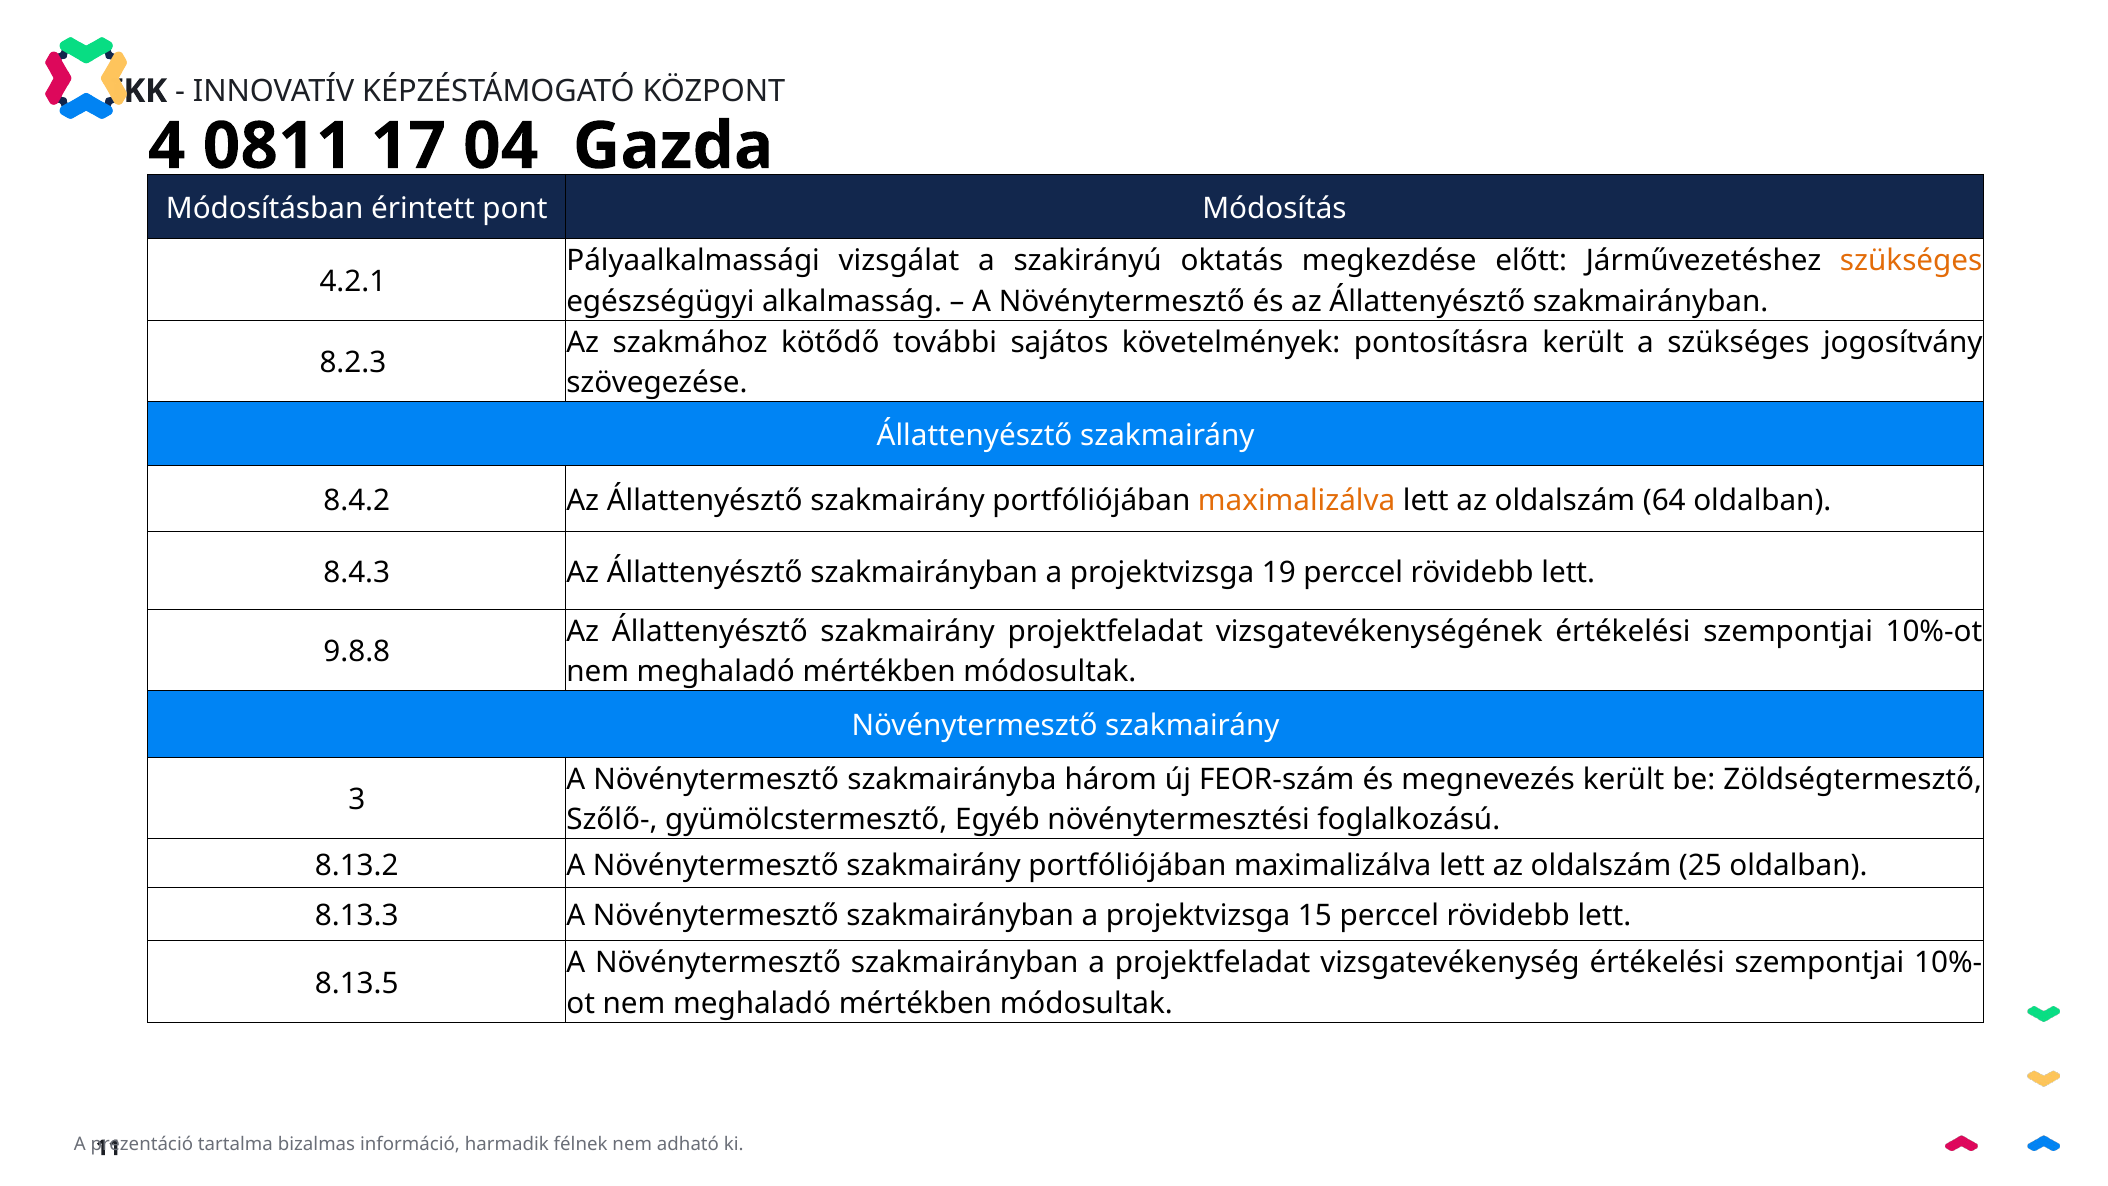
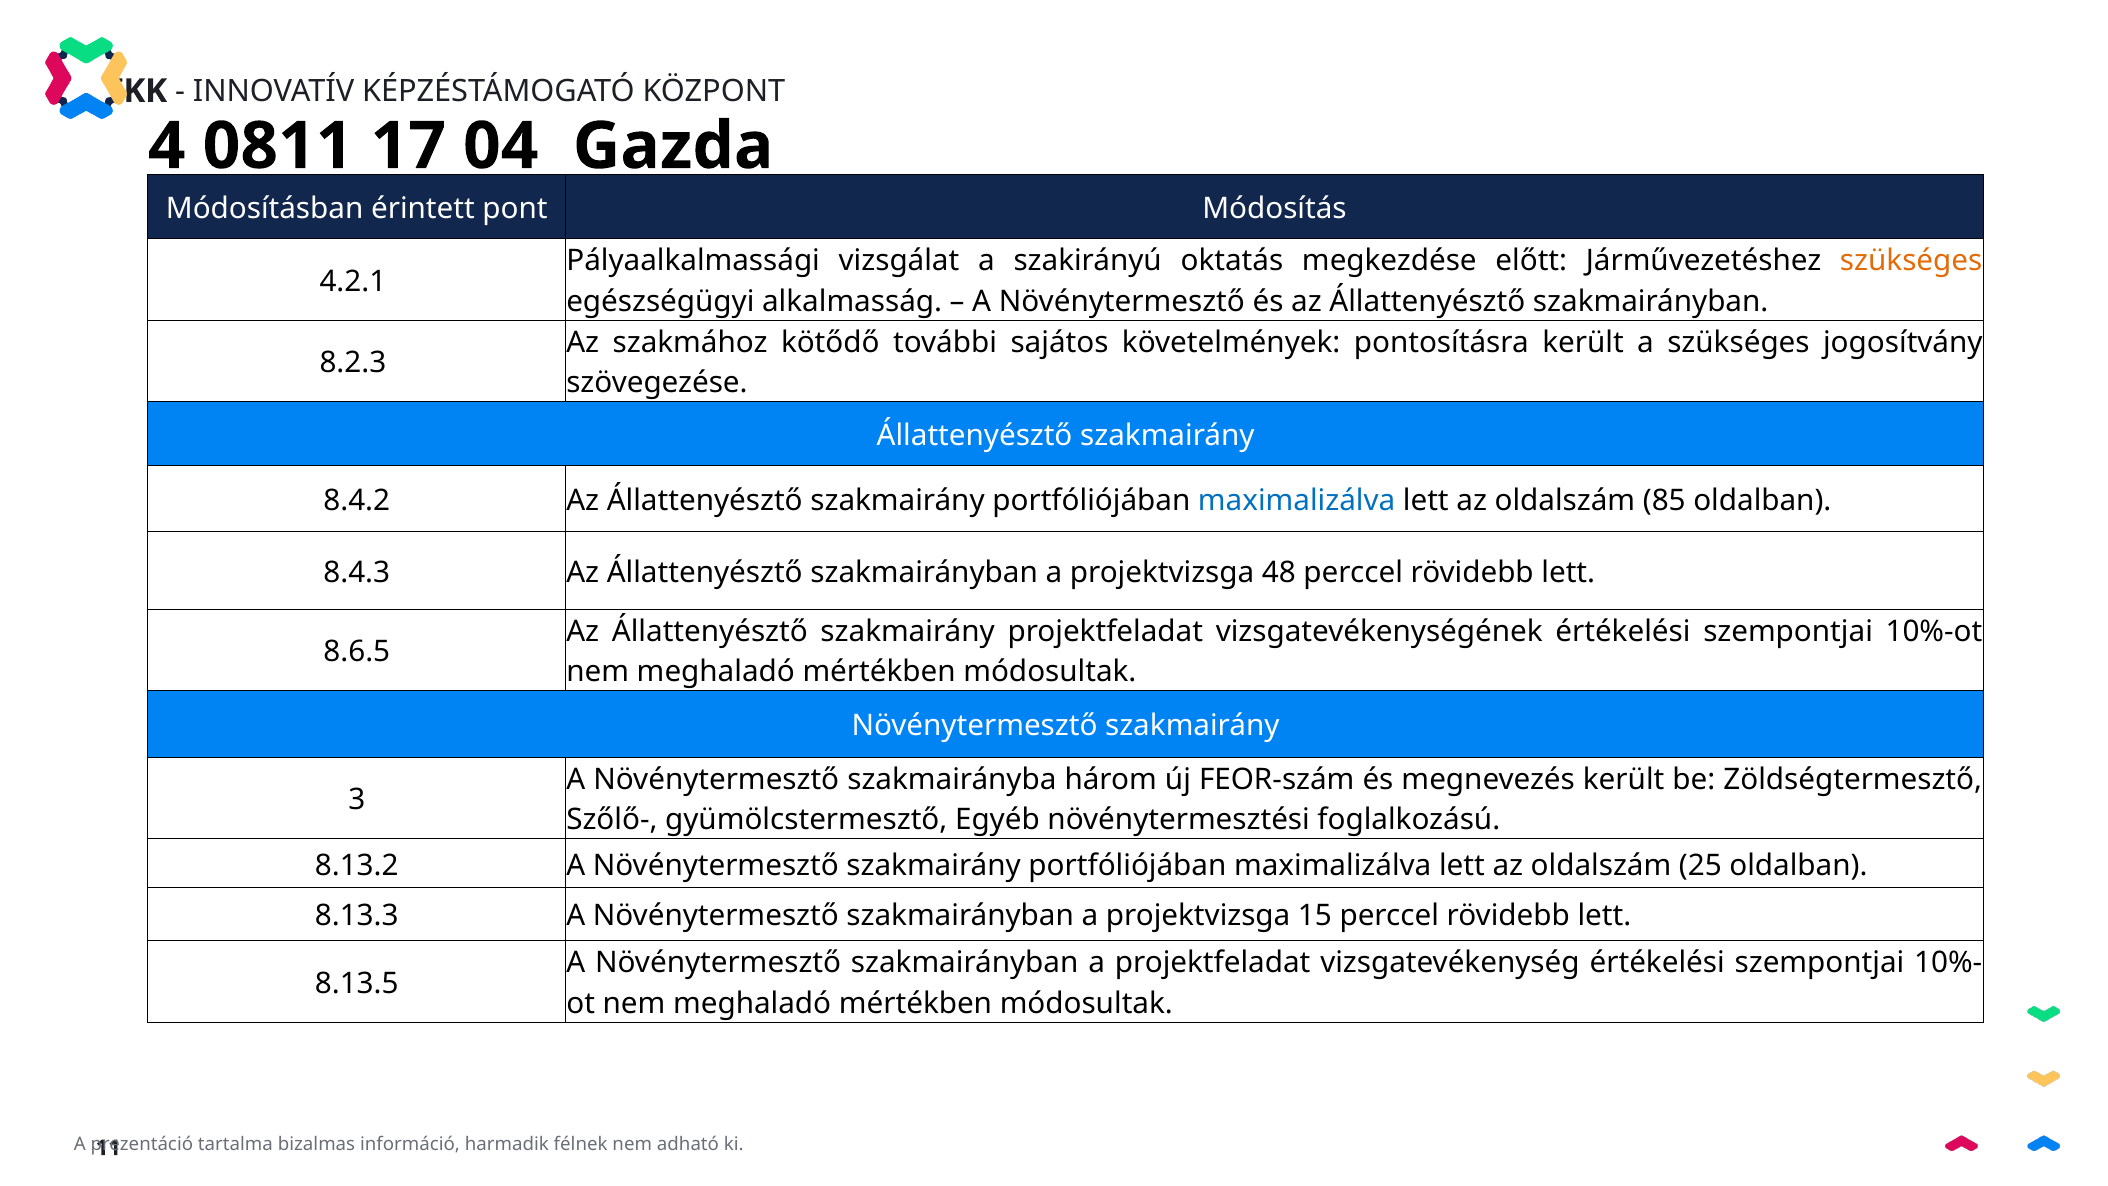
maximalizálva at (1297, 500) colour: orange -> blue
64: 64 -> 85
19: 19 -> 48
9.8.8: 9.8.8 -> 8.6.5
